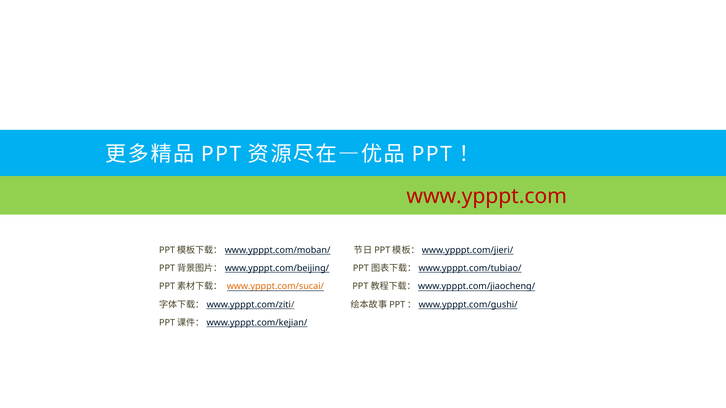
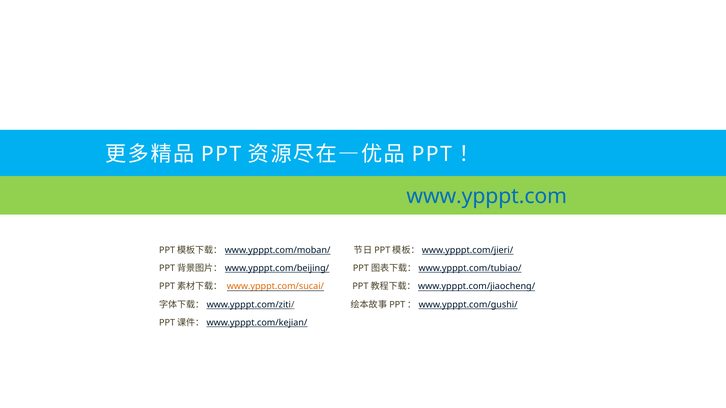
www.ypppt.com colour: red -> blue
